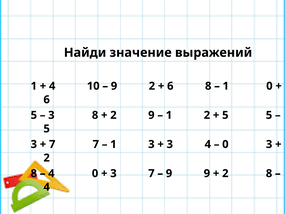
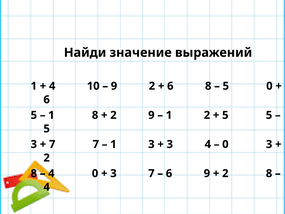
1 at (226, 86): 1 -> 5
3 at (51, 115): 3 -> 1
9 at (169, 173): 9 -> 6
